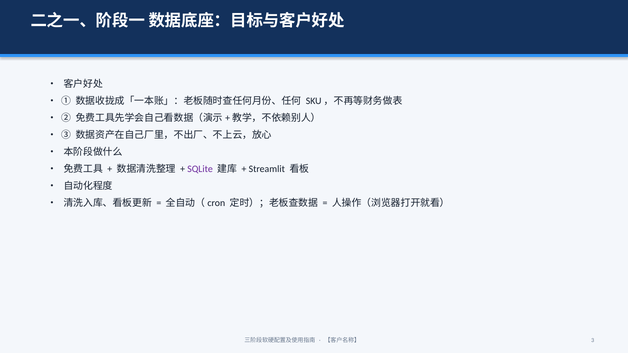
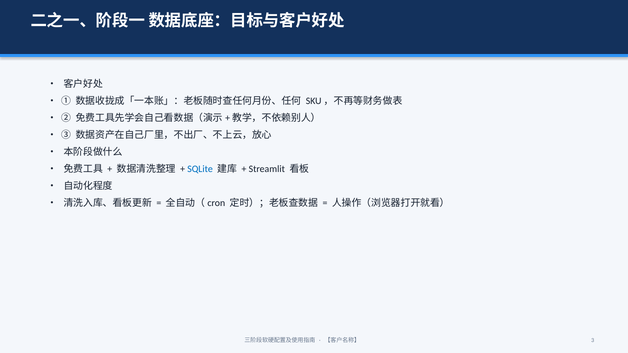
SQLite colour: purple -> blue
